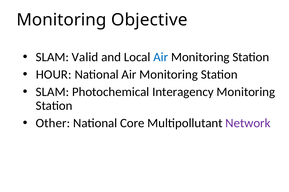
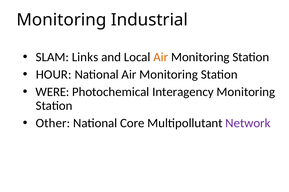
Objective: Objective -> Industrial
Valid: Valid -> Links
Air at (161, 57) colour: blue -> orange
SLAM at (52, 92): SLAM -> WERE
